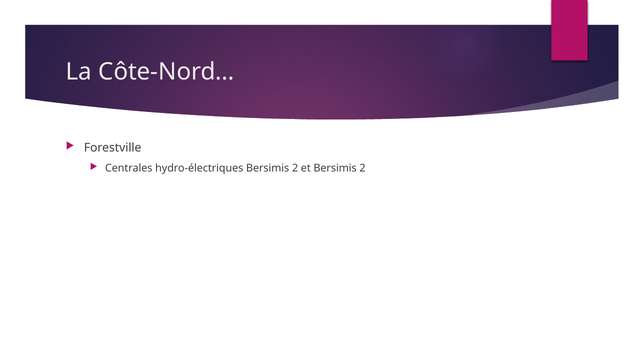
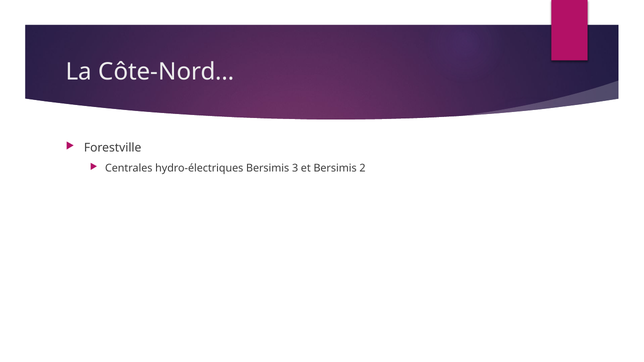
hydro-électriques Bersimis 2: 2 -> 3
